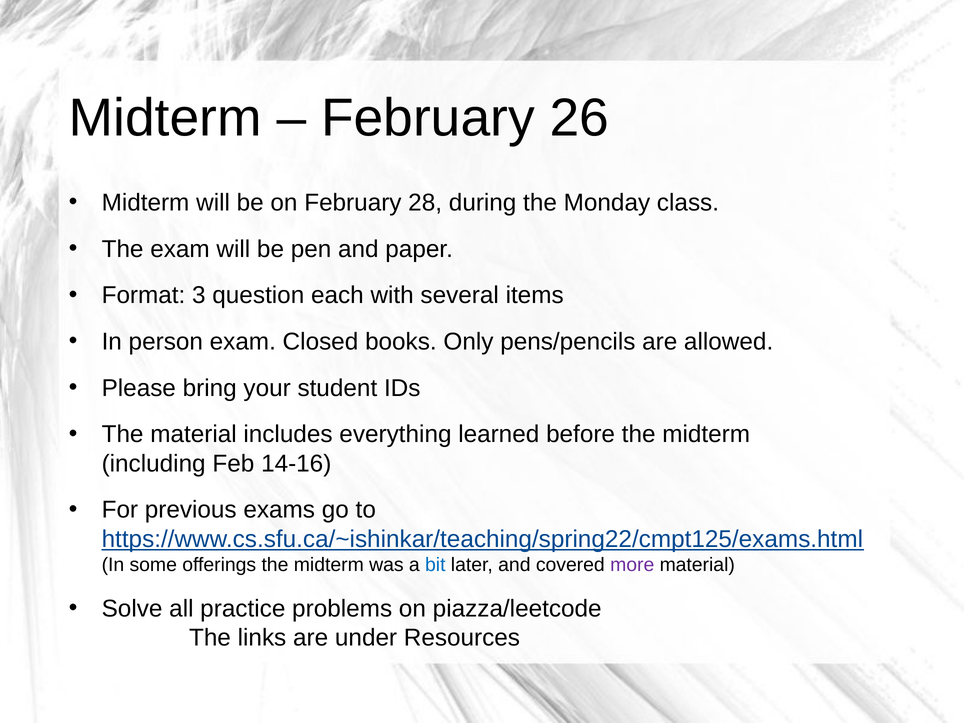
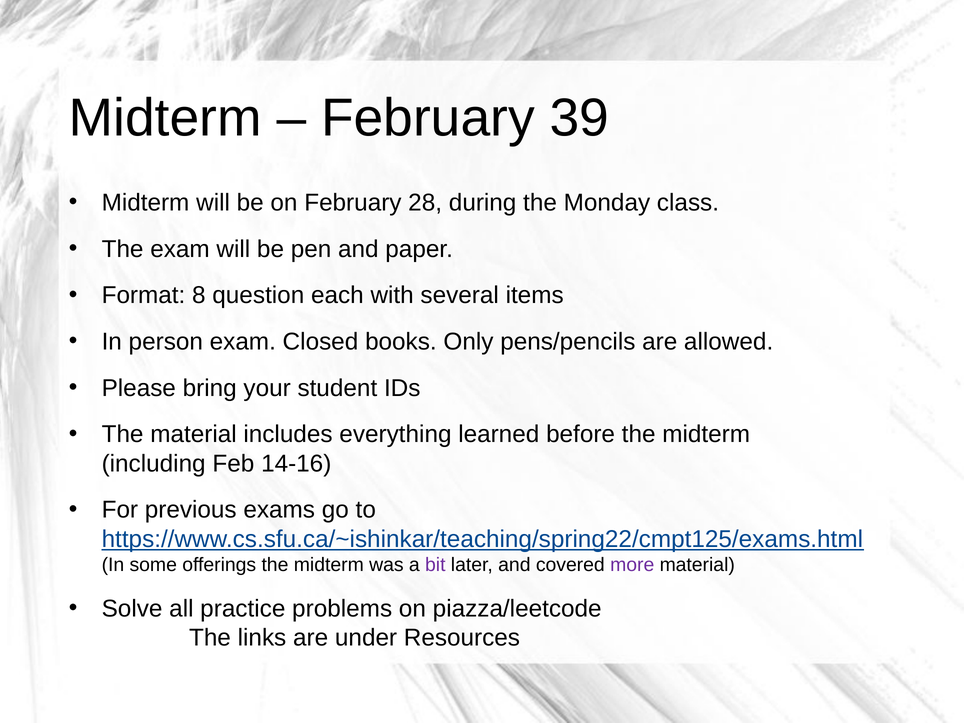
26: 26 -> 39
3: 3 -> 8
bit colour: blue -> purple
